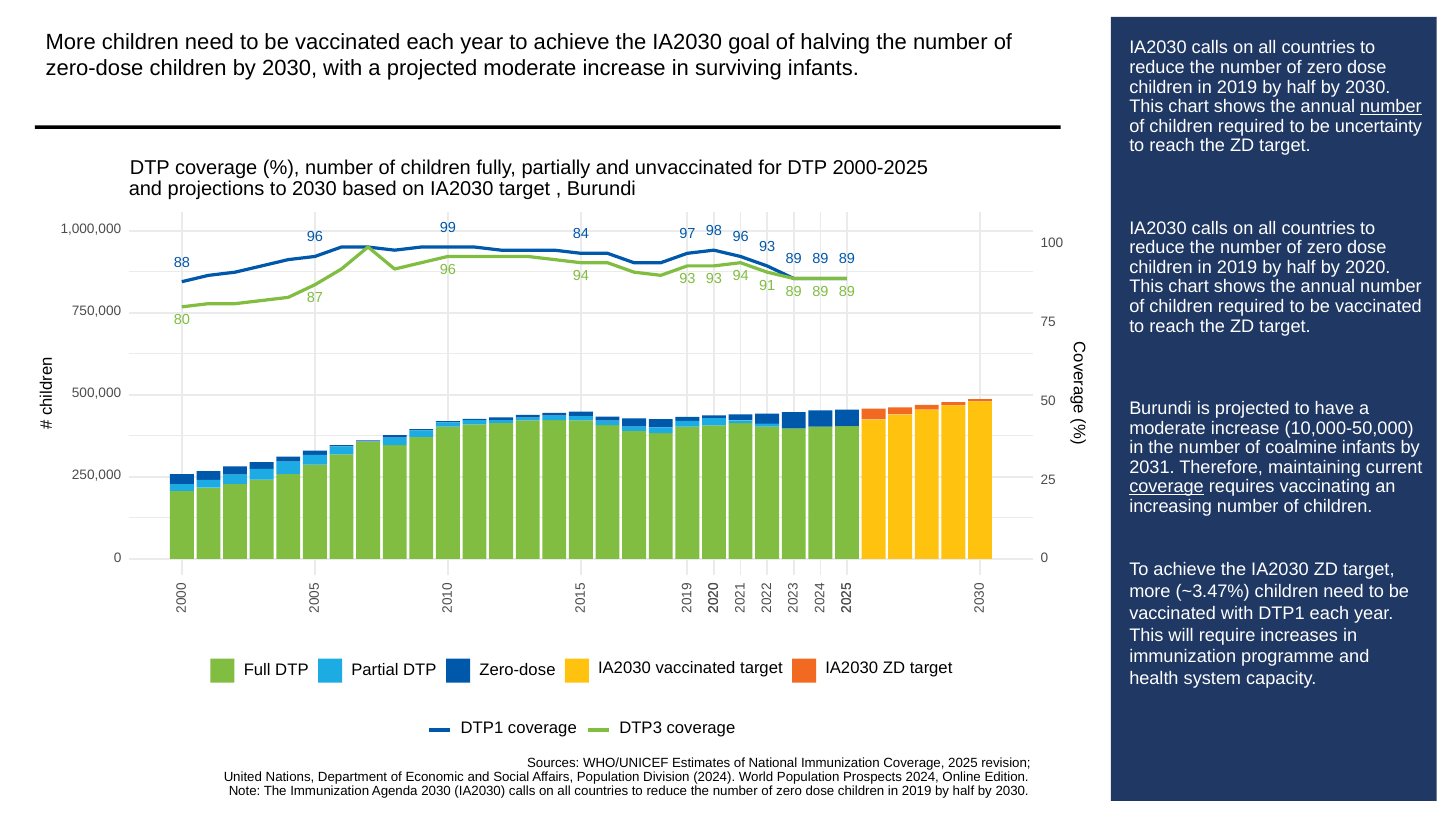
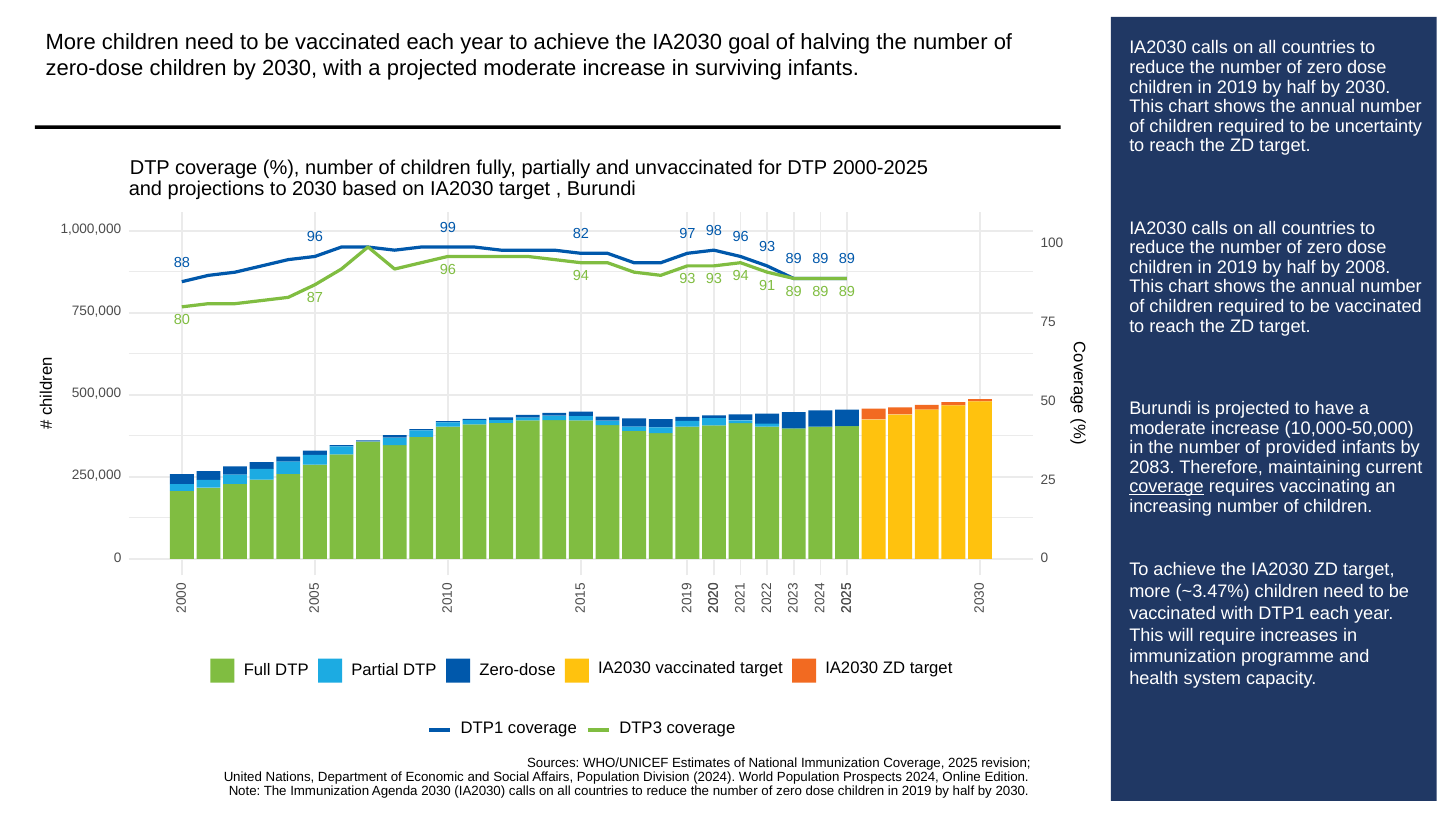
number at (1391, 107) underline: present -> none
84: 84 -> 82
2020: 2020 -> 2008
coalmine: coalmine -> provided
2031: 2031 -> 2083
